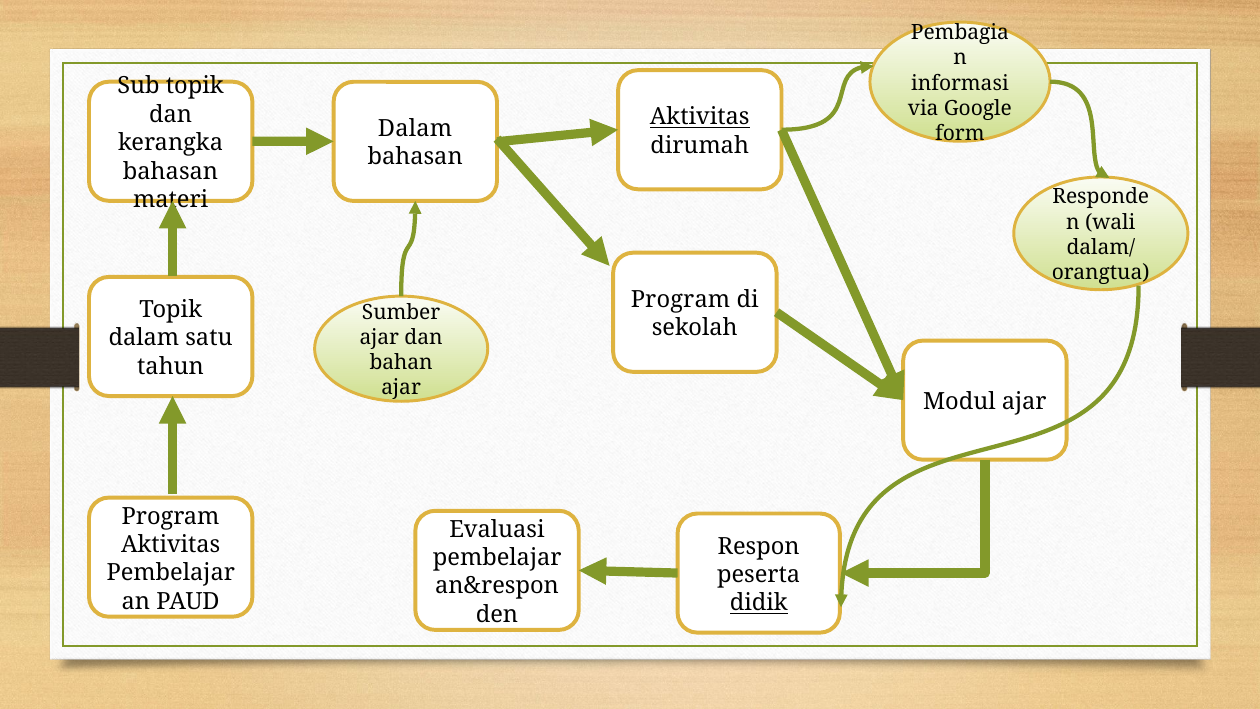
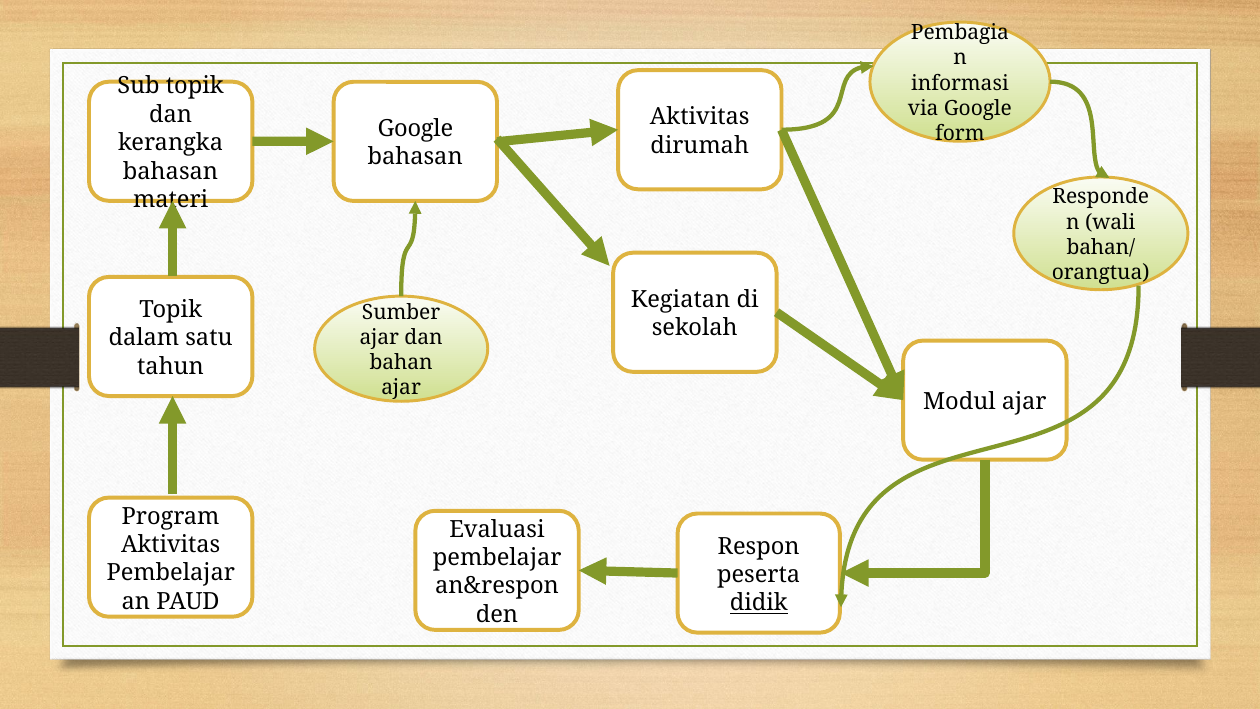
Aktivitas at (700, 117) underline: present -> none
Dalam at (415, 129): Dalam -> Google
dalam/: dalam/ -> bahan/
Program at (681, 300): Program -> Kegiatan
